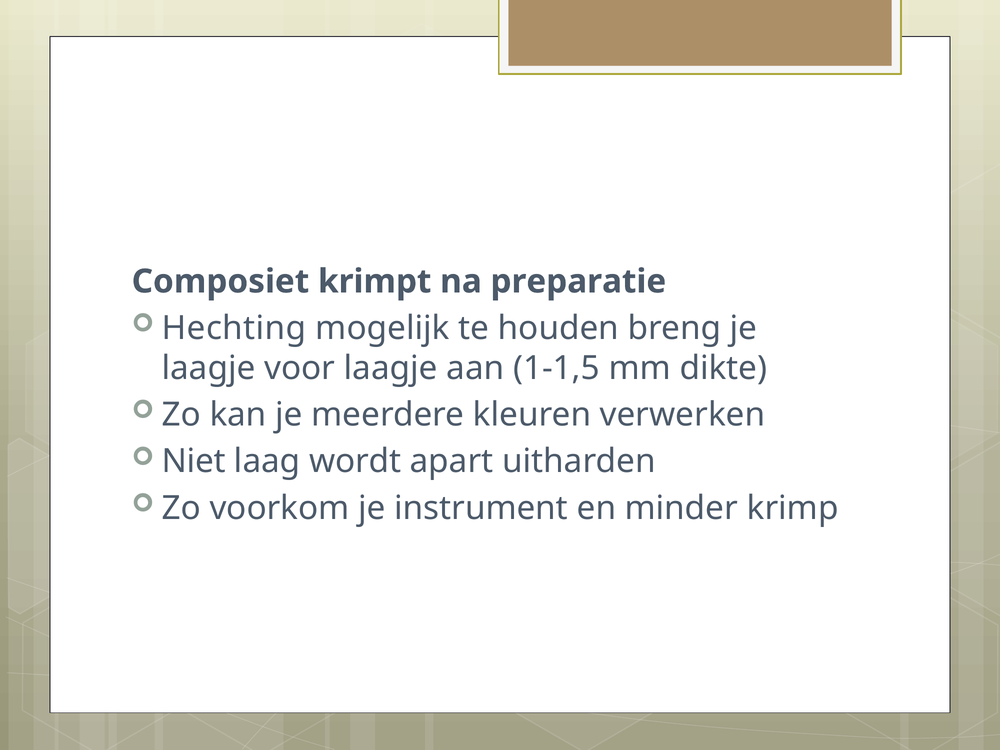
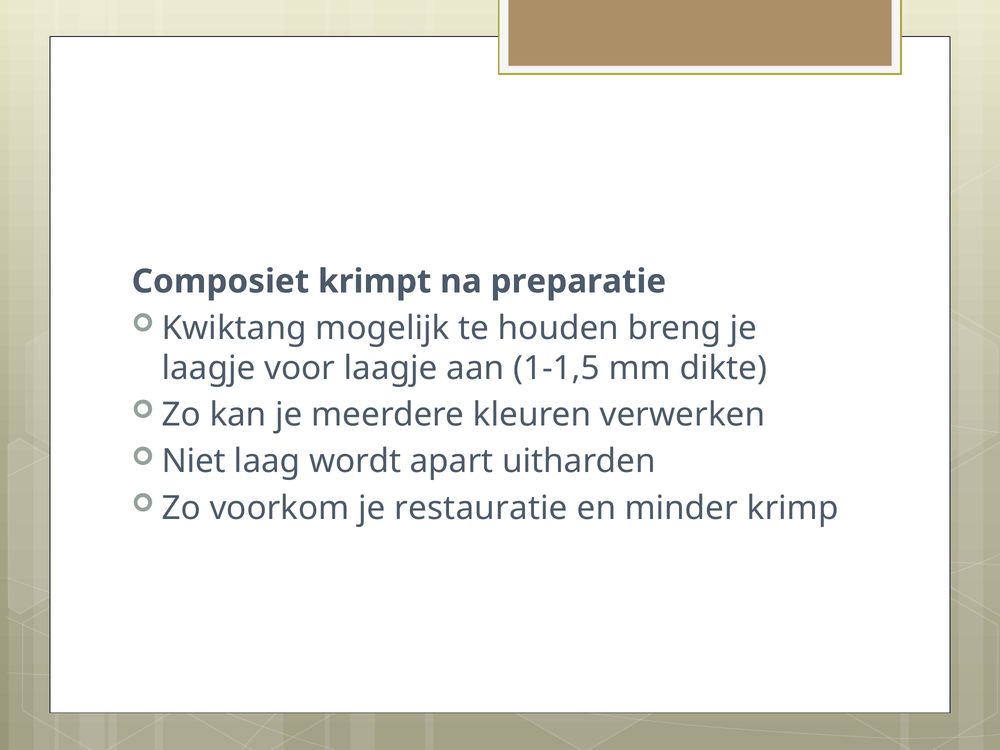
Hechting: Hechting -> Kwiktang
instrument: instrument -> restauratie
